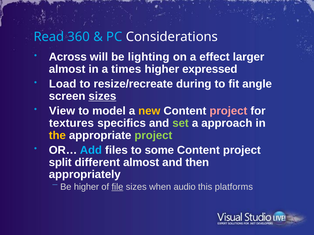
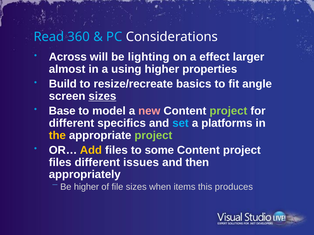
times: times -> using
expressed: expressed -> properties
Load: Load -> Build
during: during -> basics
View: View -> Base
new colour: yellow -> pink
project at (228, 111) colour: pink -> light green
textures at (71, 123): textures -> different
set colour: light green -> light blue
approach: approach -> platforms
Add colour: light blue -> yellow
split at (60, 163): split -> files
different almost: almost -> issues
file underline: present -> none
audio: audio -> items
platforms: platforms -> produces
